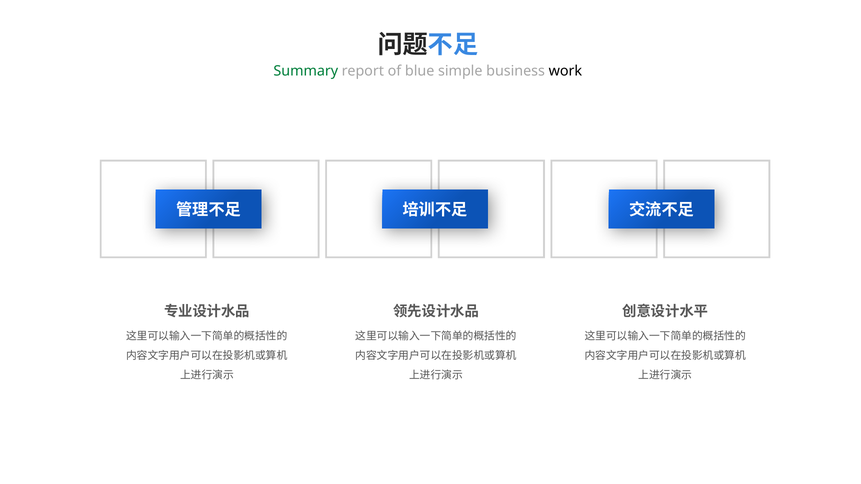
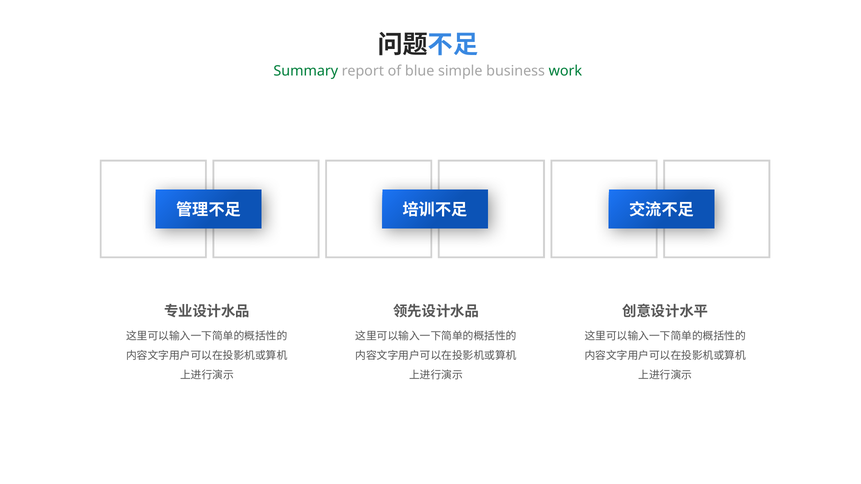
work colour: black -> green
